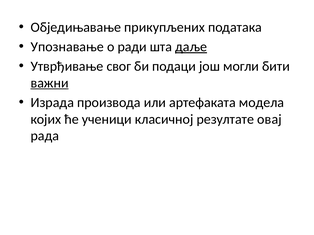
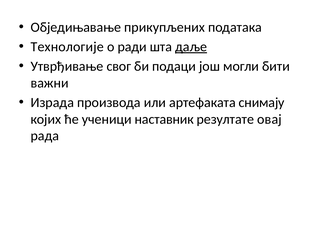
Упознавање: Упознавање -> Технологије
важни underline: present -> none
модела: модела -> снимају
класичној: класичној -> наставник
